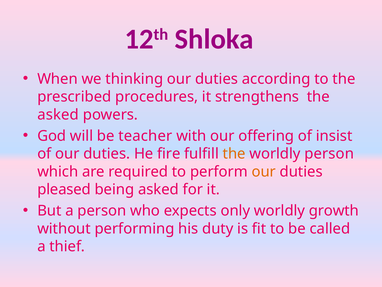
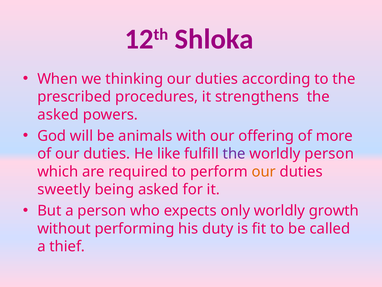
teacher: teacher -> animals
insist: insist -> more
fire: fire -> like
the at (234, 153) colour: orange -> purple
pleased: pleased -> sweetly
